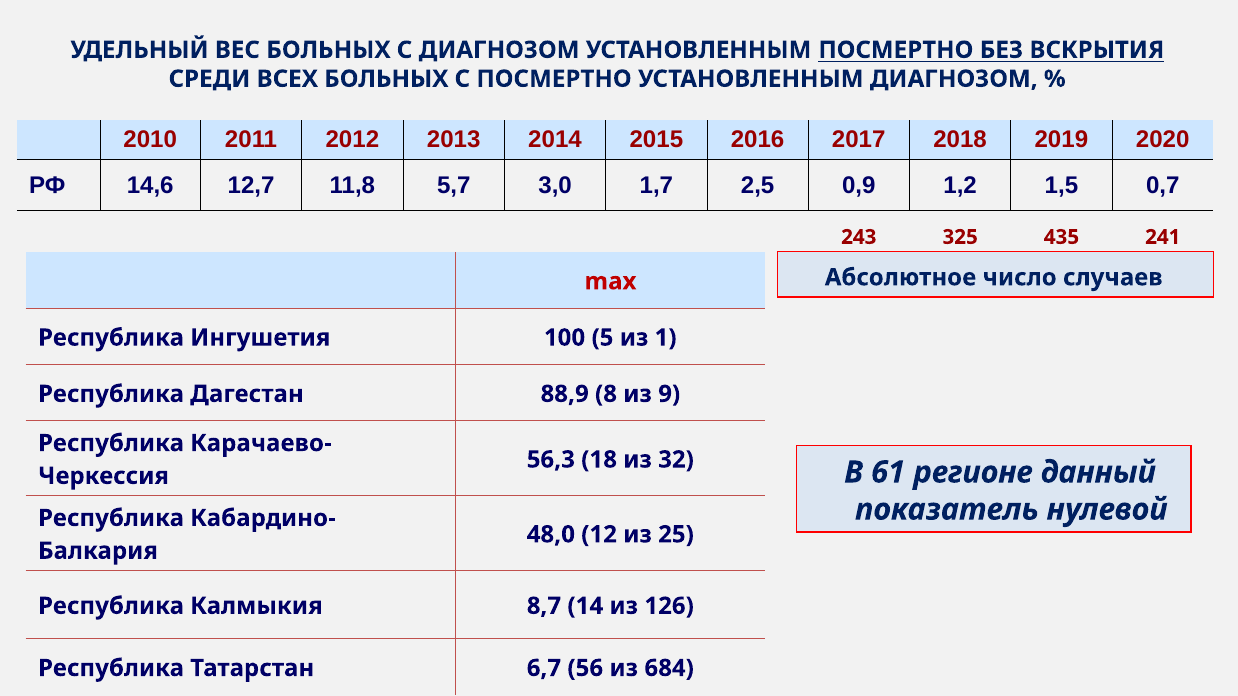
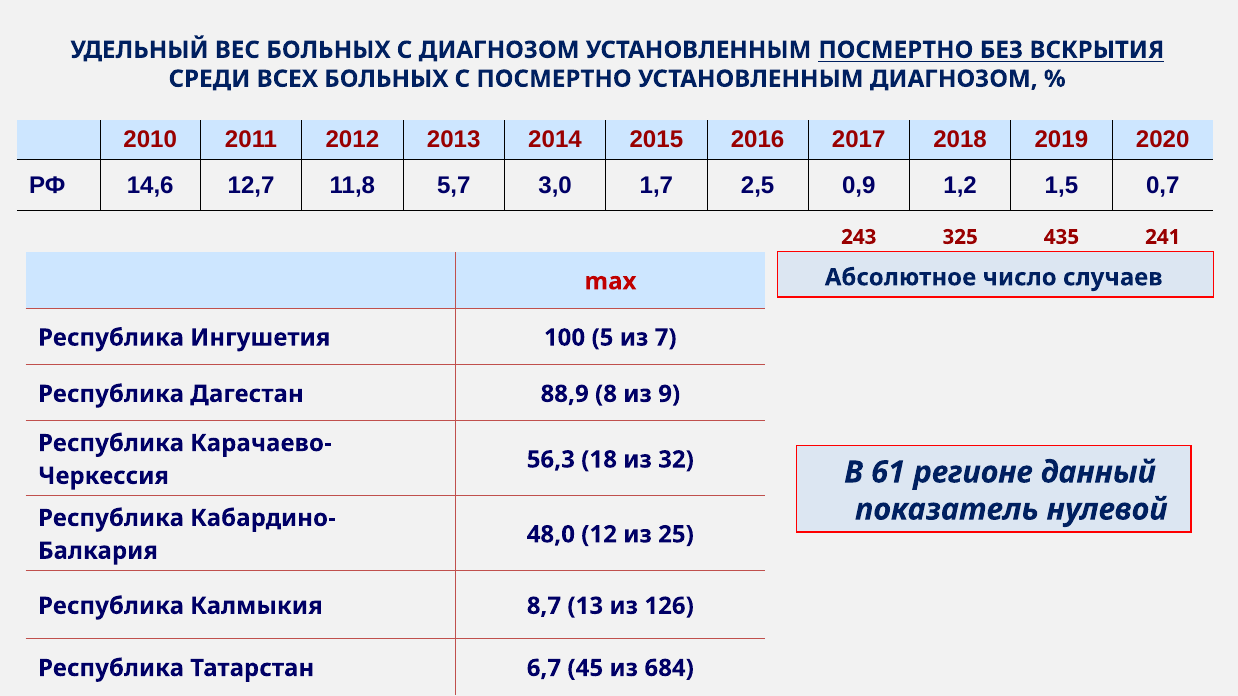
1: 1 -> 7
14: 14 -> 13
56: 56 -> 45
